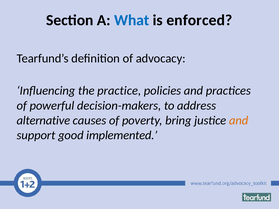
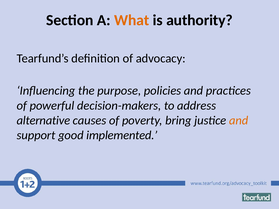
What colour: blue -> orange
enforced: enforced -> authority
practice: practice -> purpose
